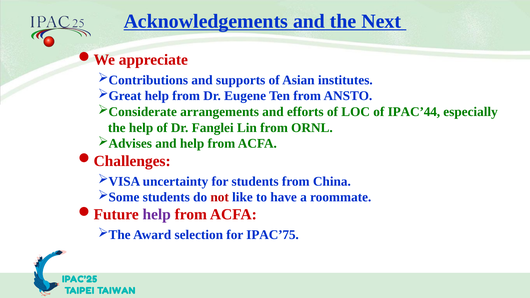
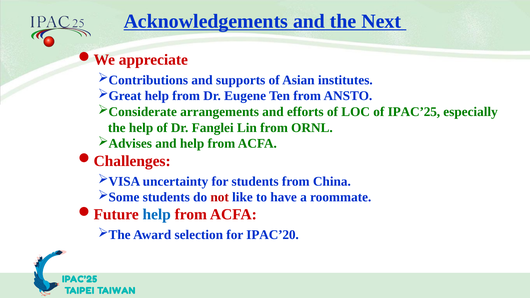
of IPAC’44: IPAC’44 -> IPAC’25
help at (157, 215) colour: purple -> blue
IPAC’75: IPAC’75 -> IPAC’20
